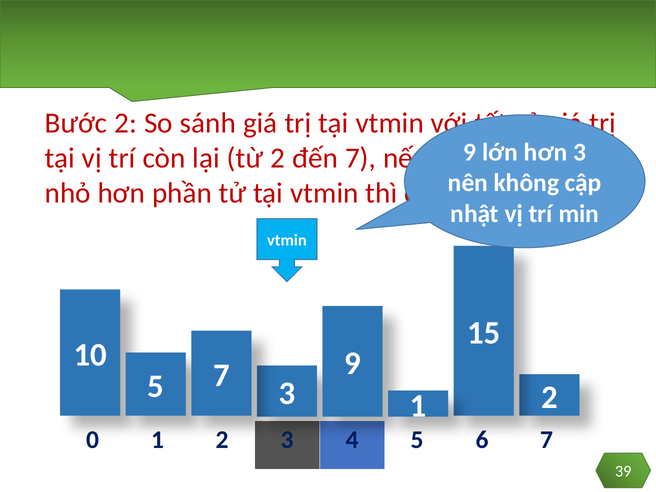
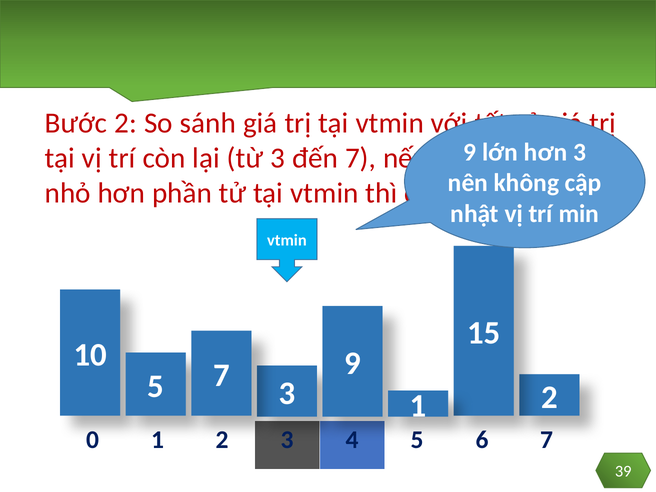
từ 2: 2 -> 3
